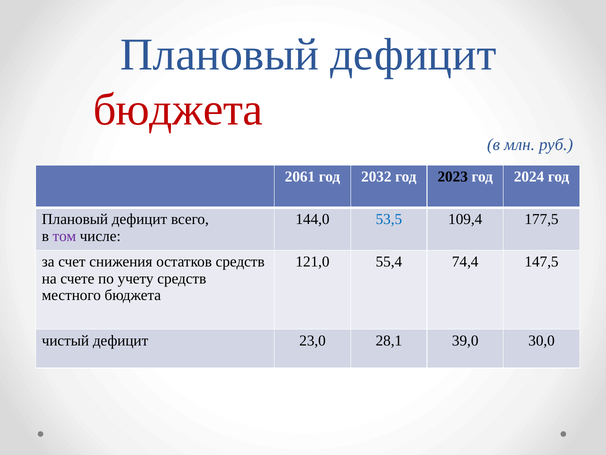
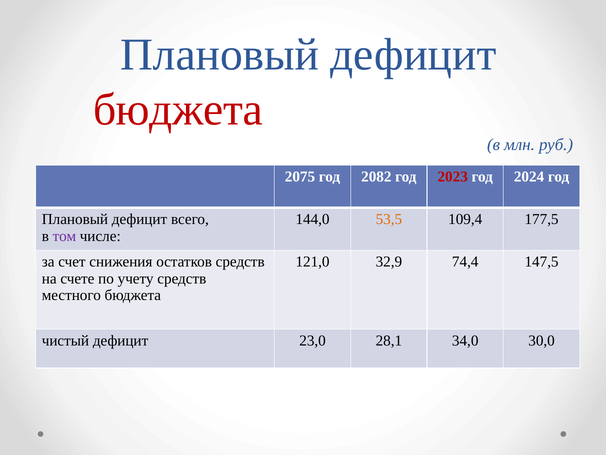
2061: 2061 -> 2075
2032: 2032 -> 2082
2023 colour: black -> red
53,5 colour: blue -> orange
55,4: 55,4 -> 32,9
39,0: 39,0 -> 34,0
